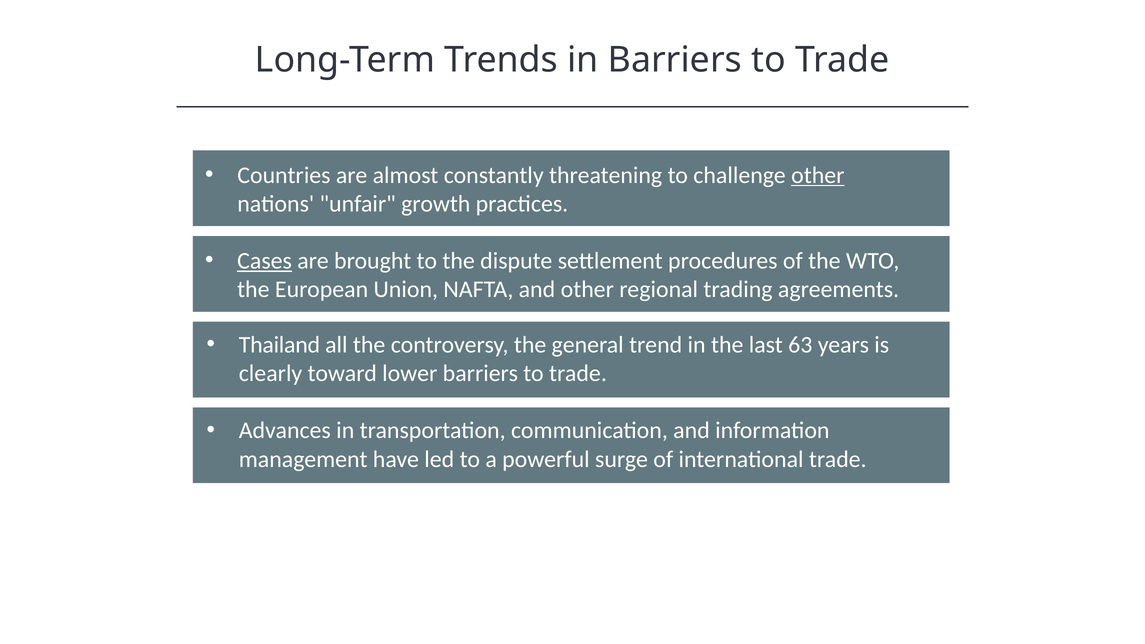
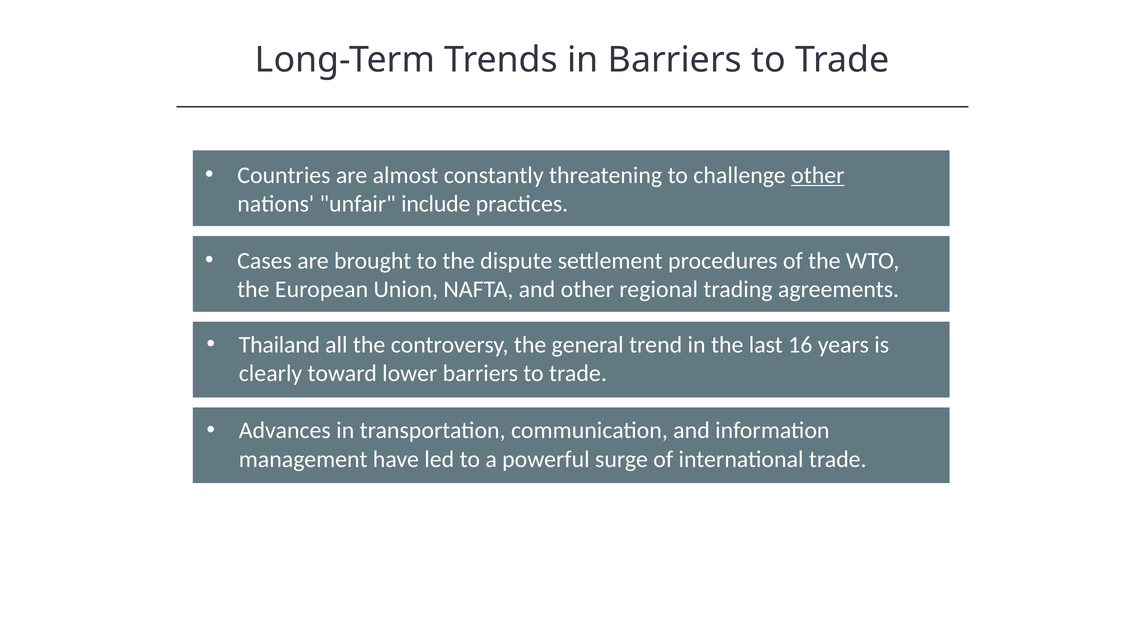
growth: growth -> include
Cases underline: present -> none
63: 63 -> 16
